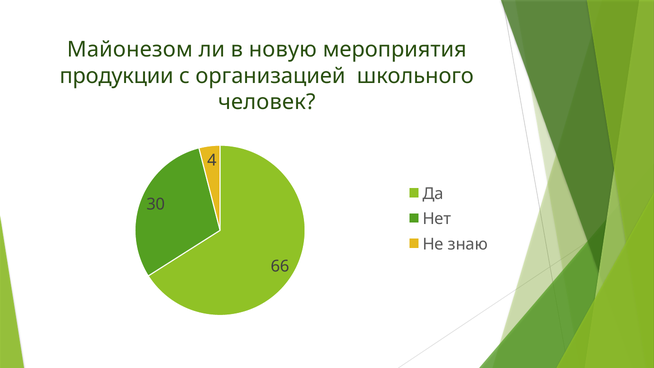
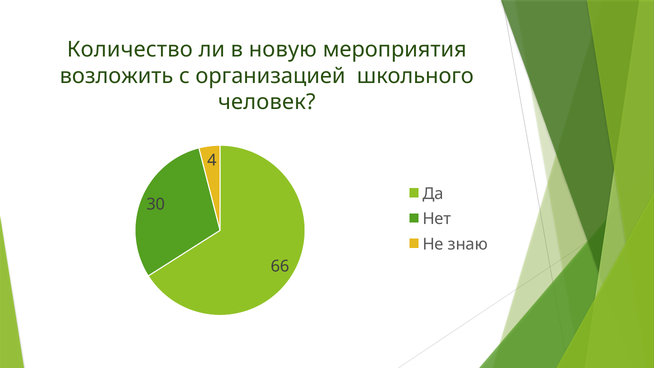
Майонезом: Майонезом -> Количество
продукции: продукции -> возложить
